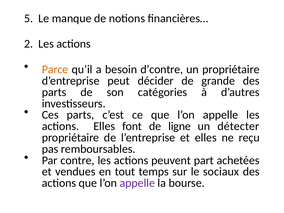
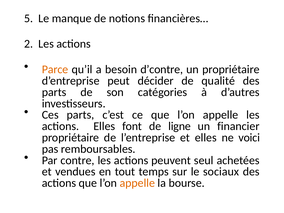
grande: grande -> qualité
détecter: détecter -> financier
reçu: reçu -> voici
part: part -> seul
appelle at (137, 183) colour: purple -> orange
